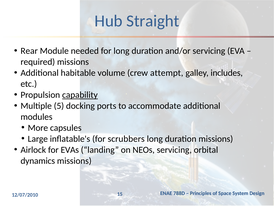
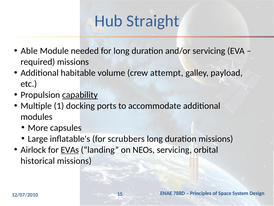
Rear: Rear -> Able
includes: includes -> payload
5: 5 -> 1
EVAs underline: none -> present
dynamics: dynamics -> historical
